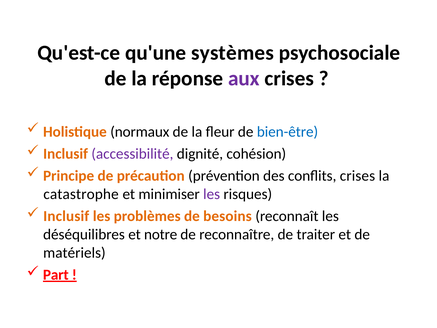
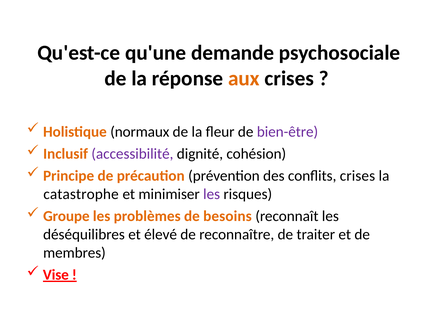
systèmes: systèmes -> demande
aux colour: purple -> orange
bien-être colour: blue -> purple
Inclusif at (66, 216): Inclusif -> Groupe
notre: notre -> élevé
matériels: matériels -> membres
Part: Part -> Vise
